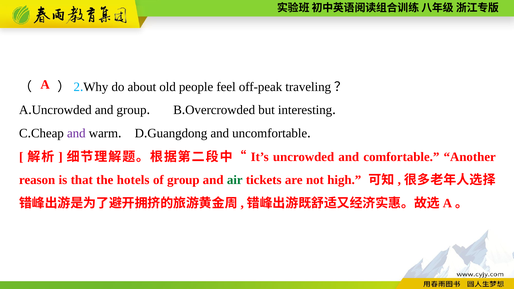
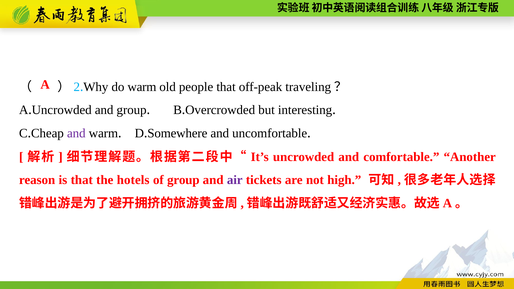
do about: about -> warm
people feel: feel -> that
Guangdong: Guangdong -> Somewhere
air colour: green -> purple
